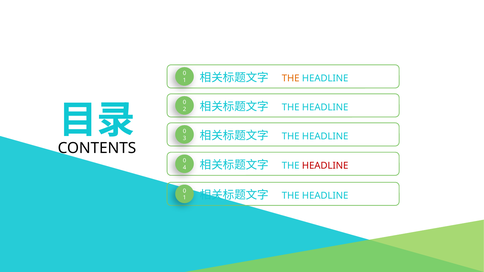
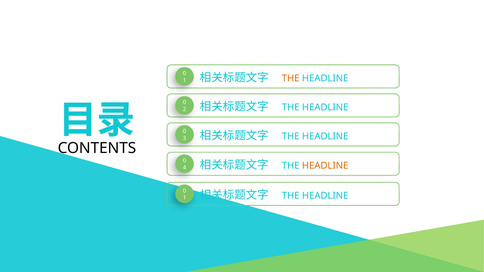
HEADLINE at (325, 166) colour: red -> orange
